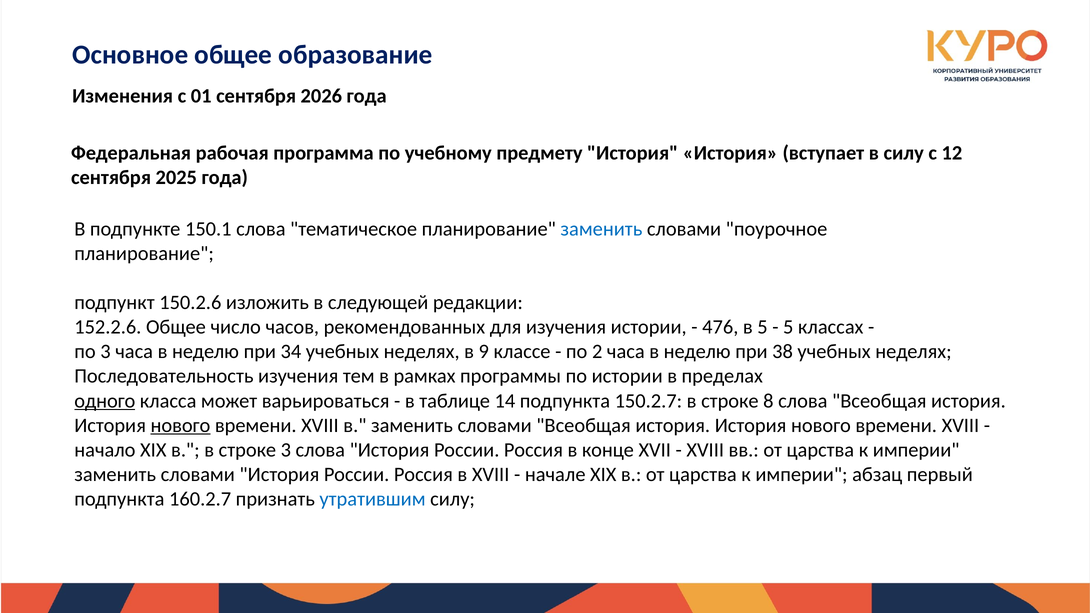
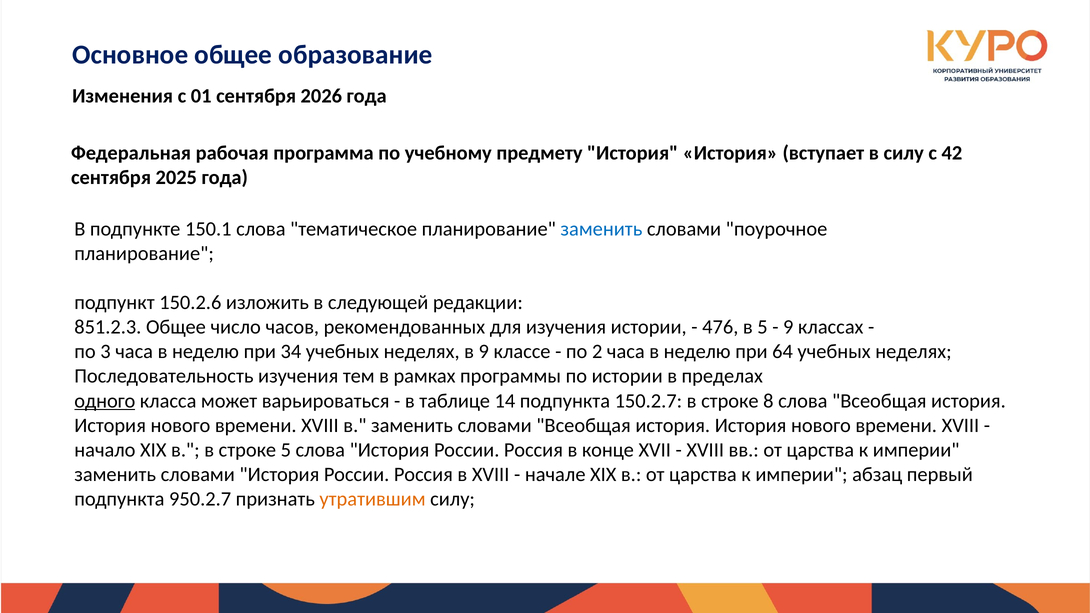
12: 12 -> 42
152.2.6: 152.2.6 -> 851.2.3
5 at (788, 327): 5 -> 9
38: 38 -> 64
нового at (180, 425) underline: present -> none
строке 3: 3 -> 5
160.2.7: 160.2.7 -> 950.2.7
утратившим colour: blue -> orange
